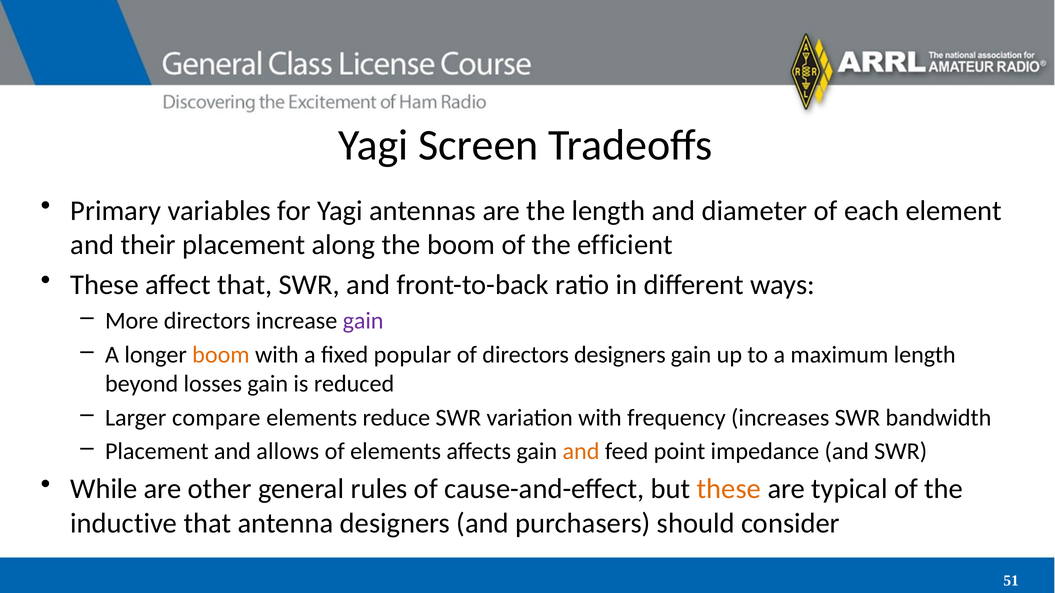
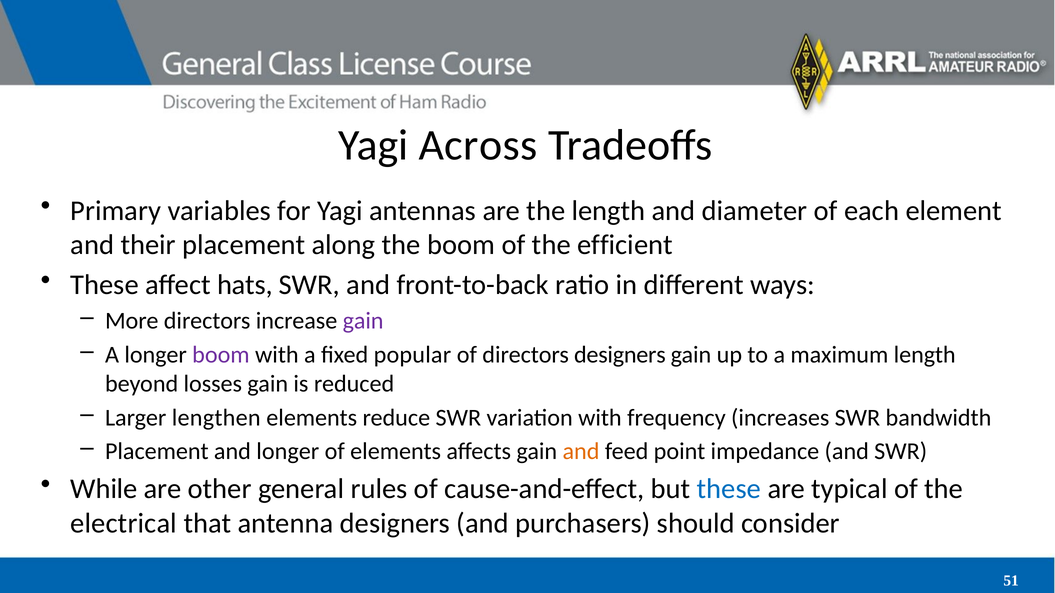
Screen: Screen -> Across
affect that: that -> hats
boom at (221, 355) colour: orange -> purple
compare: compare -> lengthen
and allows: allows -> longer
these at (729, 489) colour: orange -> blue
inductive: inductive -> electrical
